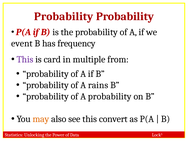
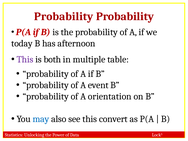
event: event -> today
frequency: frequency -> afternoon
card: card -> both
from: from -> table
rains: rains -> event
A probability: probability -> orientation
may colour: orange -> blue
